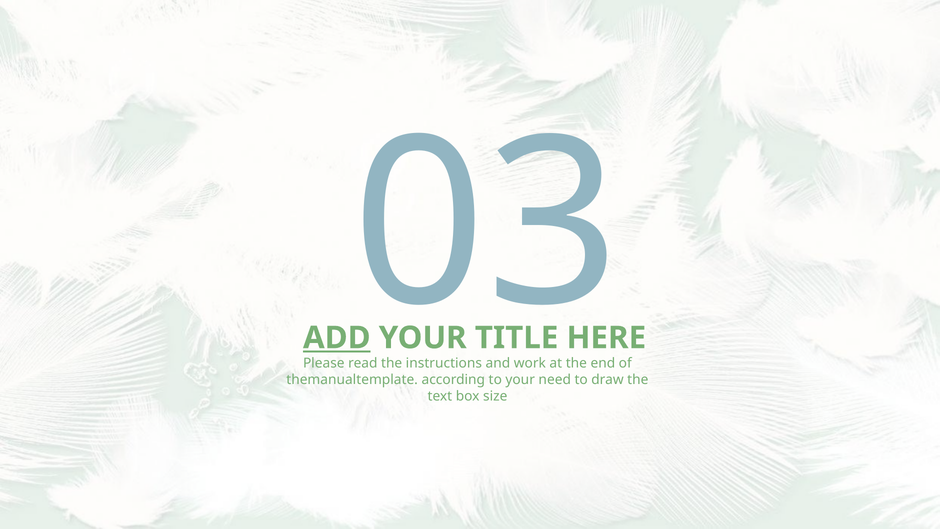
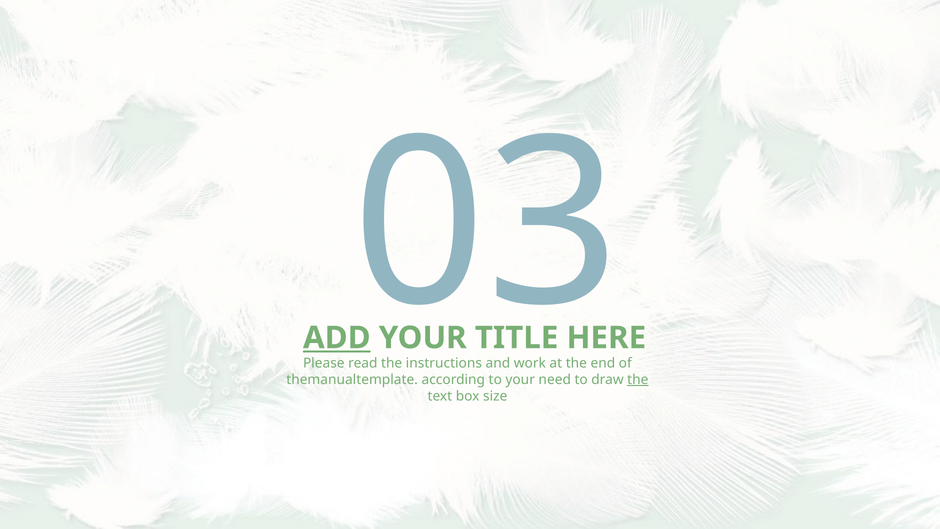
the at (638, 379) underline: none -> present
